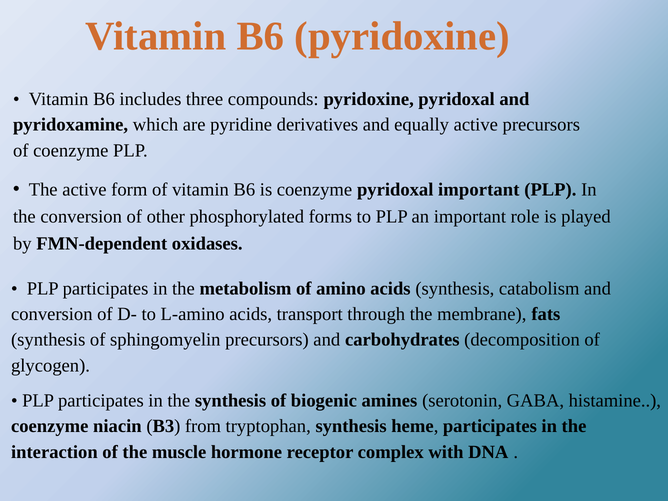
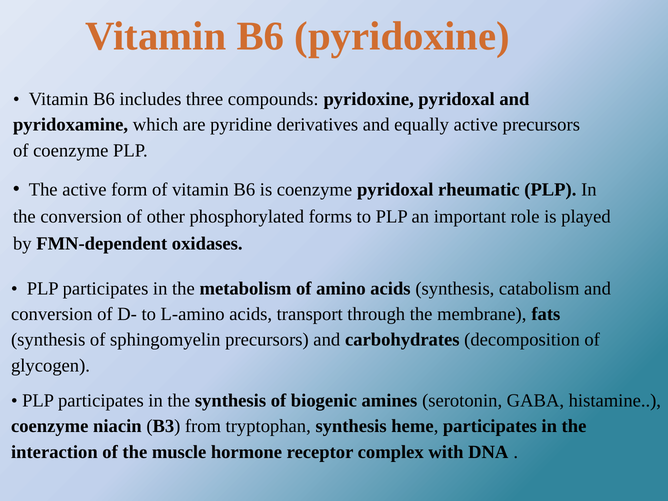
pyridoxal important: important -> rheumatic
